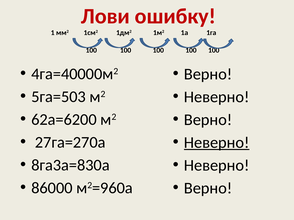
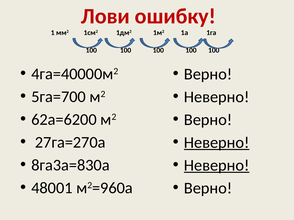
5га=503: 5га=503 -> 5га=700
Неверно at (217, 166) underline: none -> present
86000: 86000 -> 48001
